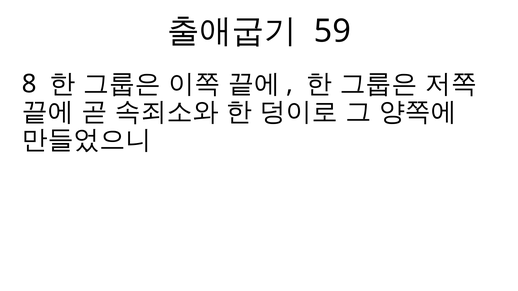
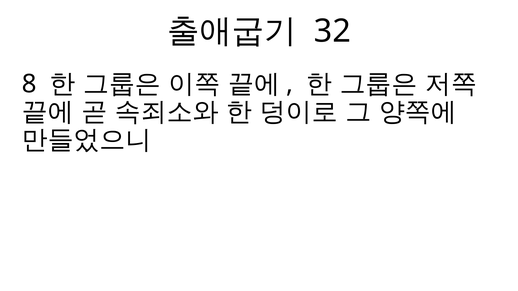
59: 59 -> 32
